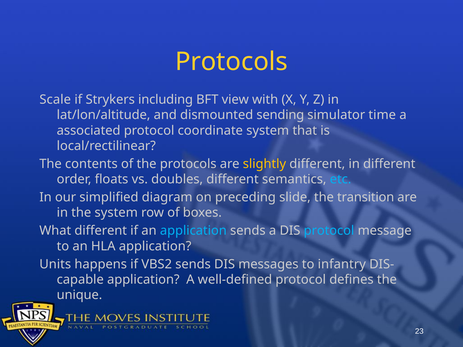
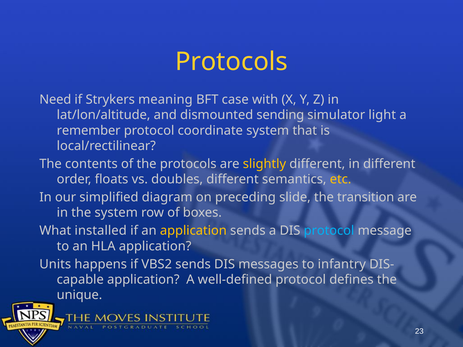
Scale: Scale -> Need
including: including -> meaning
view: view -> case
time: time -> light
associated: associated -> remember
etc colour: light blue -> yellow
What different: different -> installed
application at (193, 231) colour: light blue -> yellow
